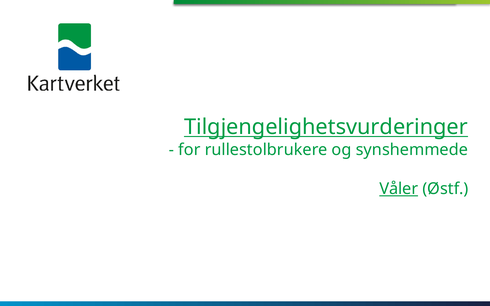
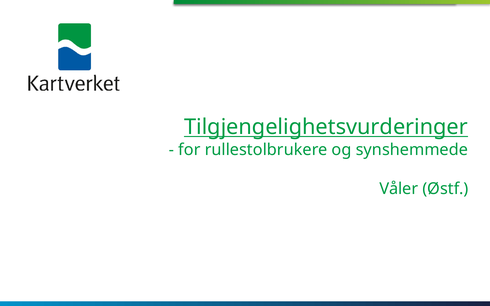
Våler underline: present -> none
